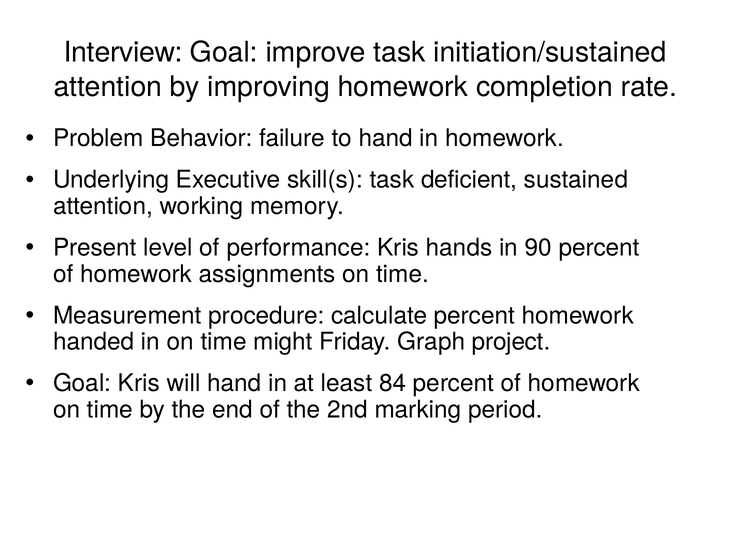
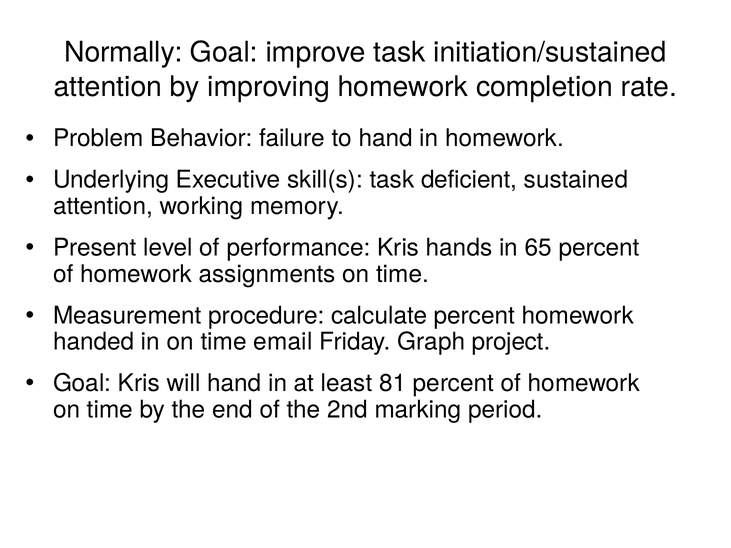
Interview: Interview -> Normally
90: 90 -> 65
might: might -> email
84: 84 -> 81
